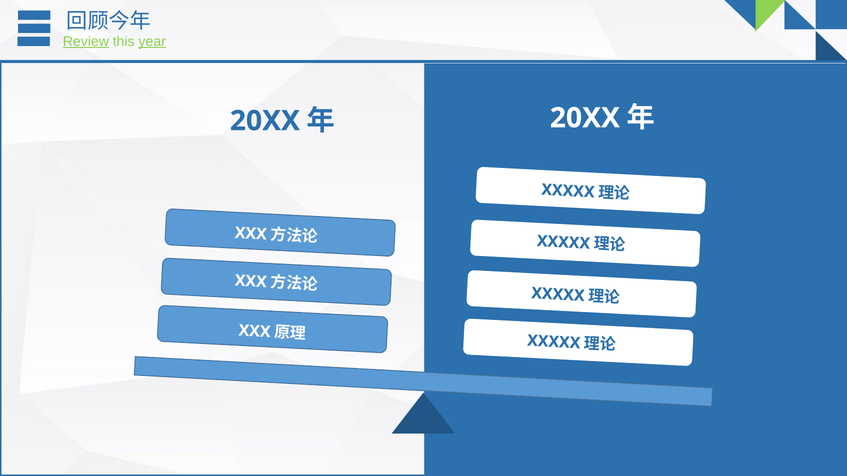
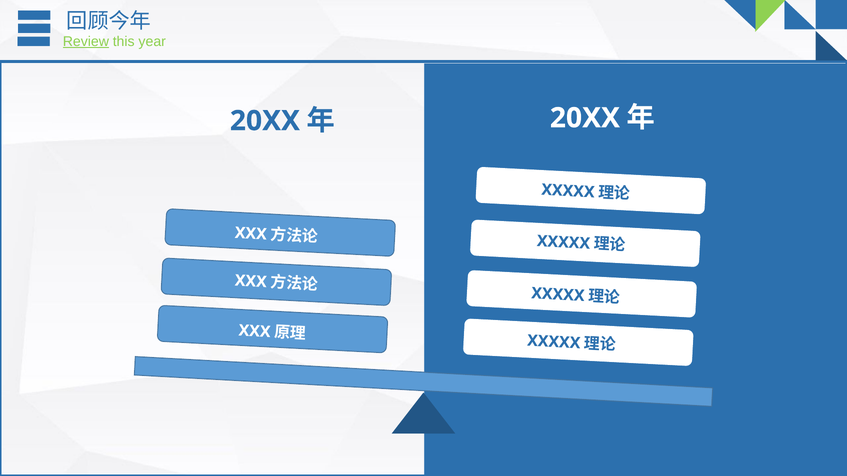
year underline: present -> none
